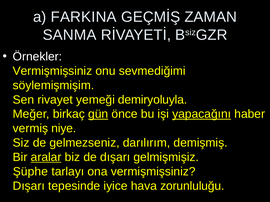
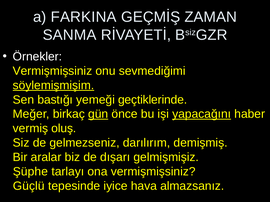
söylemişmişim underline: none -> present
rivayet: rivayet -> bastığı
demiryoluyla: demiryoluyla -> geçtiklerinde
niye: niye -> oluş
aralar underline: present -> none
Dışarı at (29, 186): Dışarı -> Güçlü
zorunluluğu: zorunluluğu -> almazsanız
